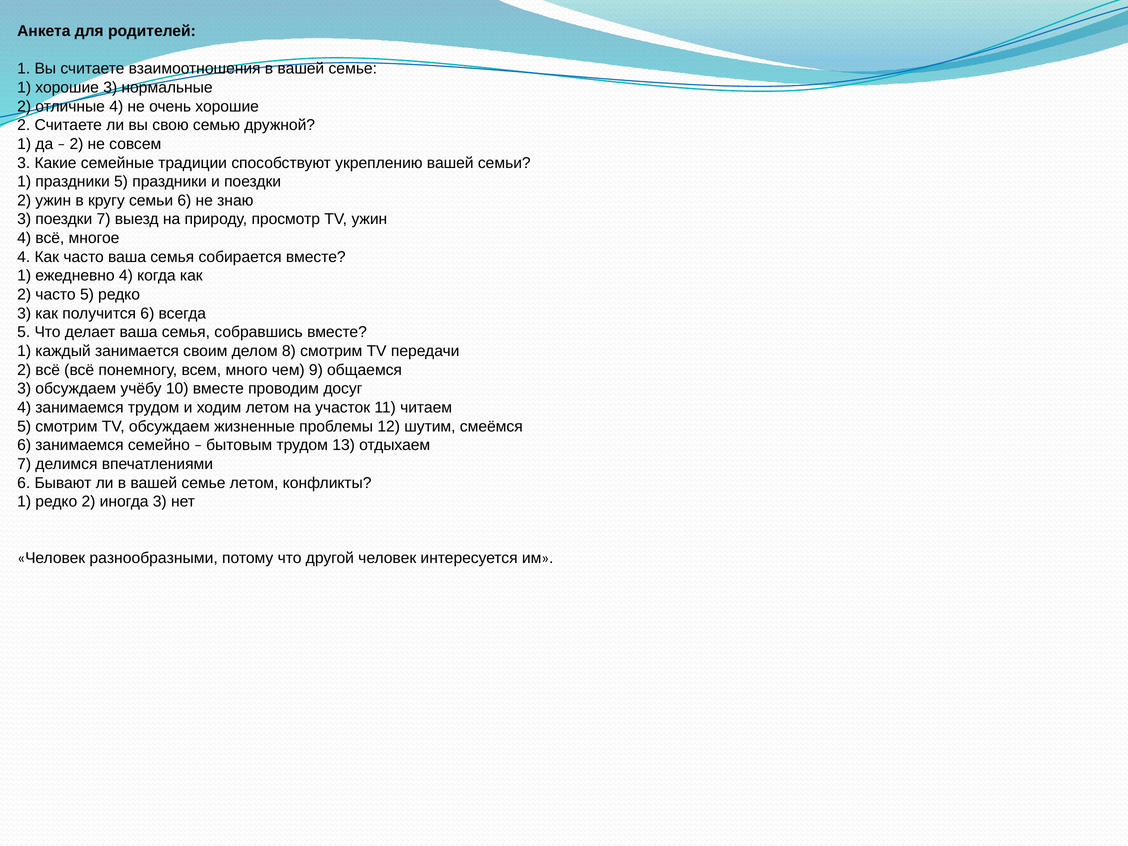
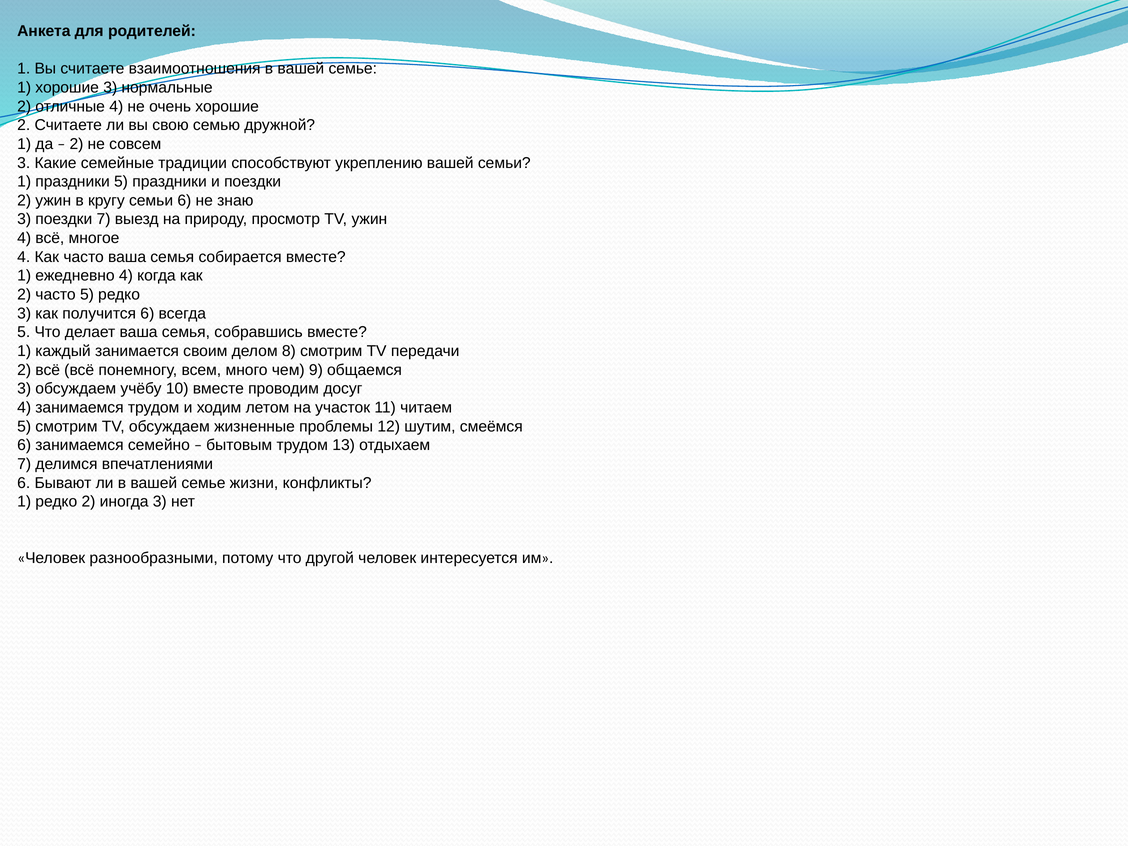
семье летом: летом -> жизни
